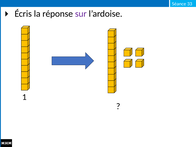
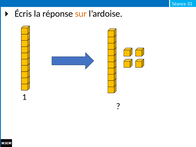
sur colour: purple -> orange
